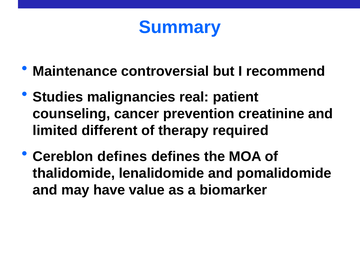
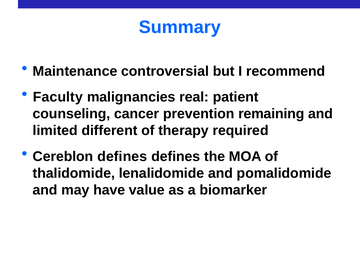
Studies: Studies -> Faculty
creatinine: creatinine -> remaining
